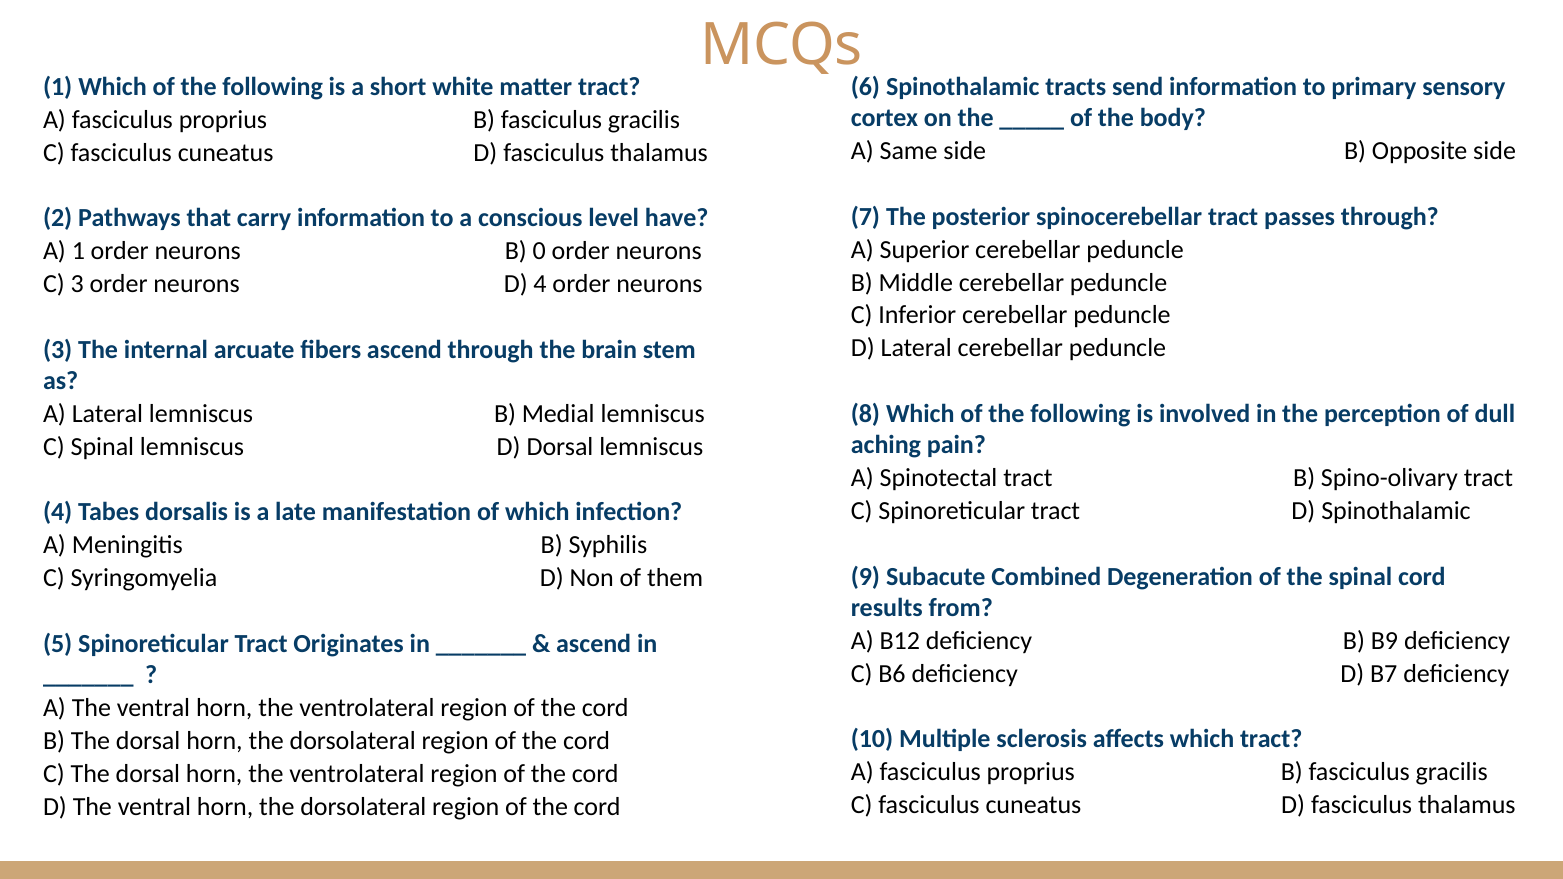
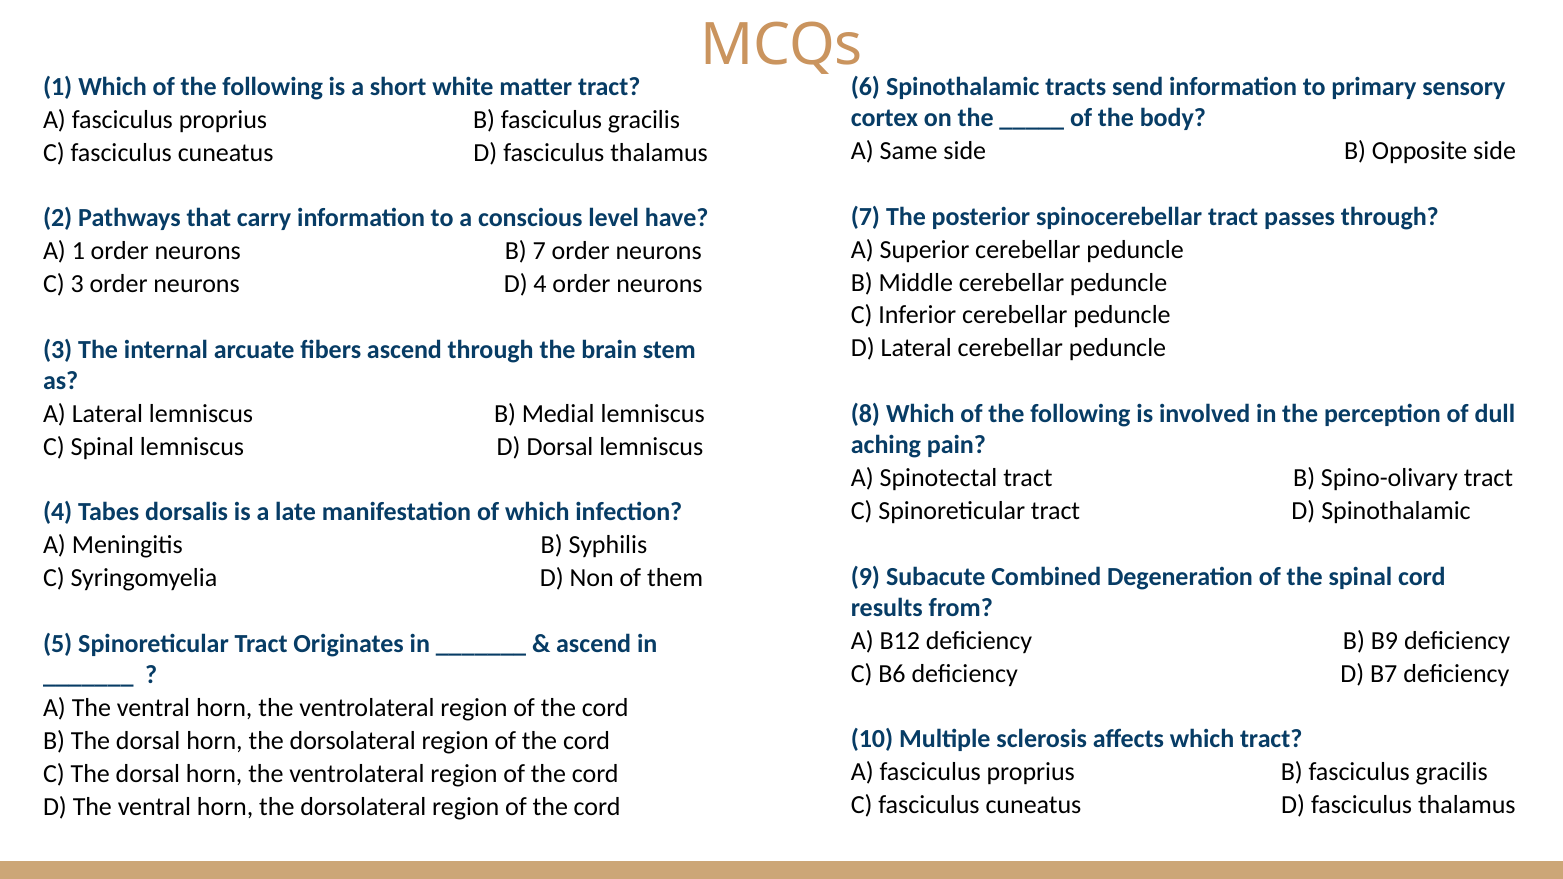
B 0: 0 -> 7
